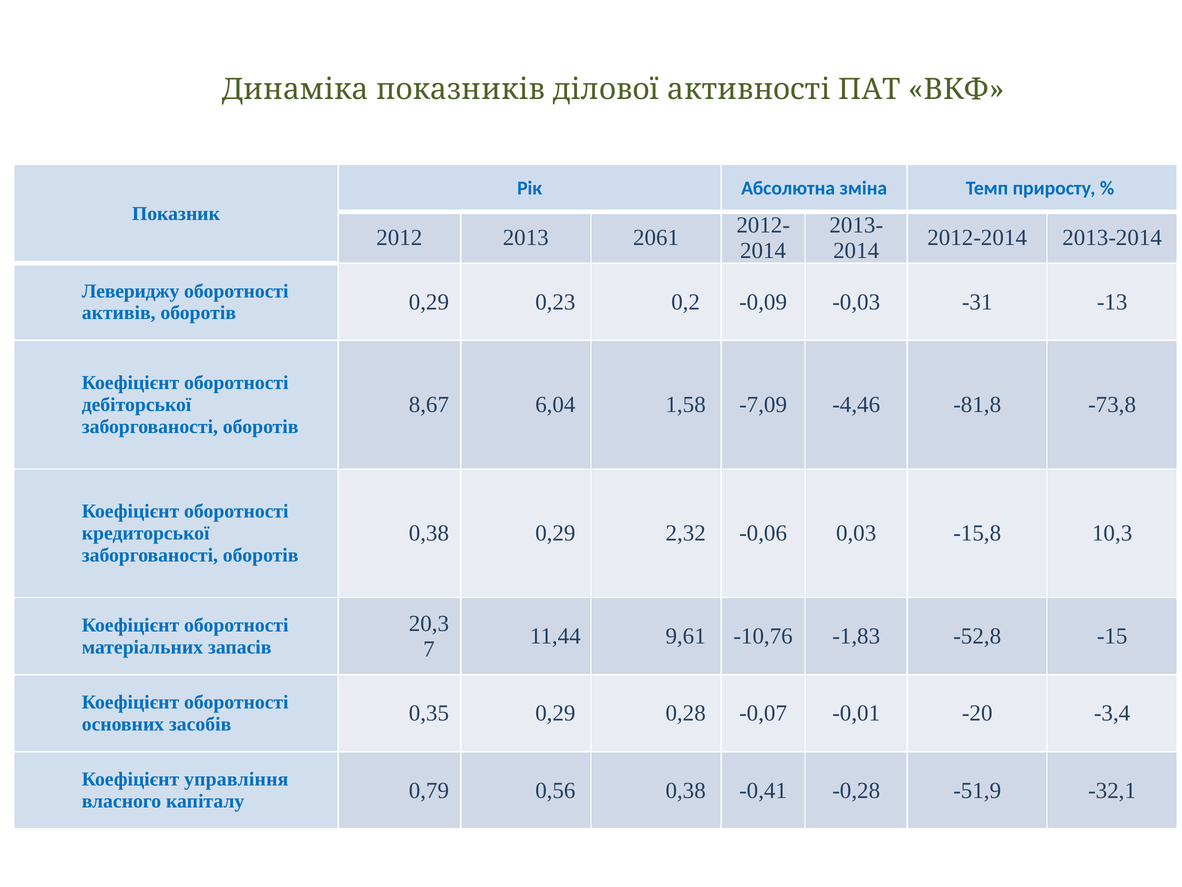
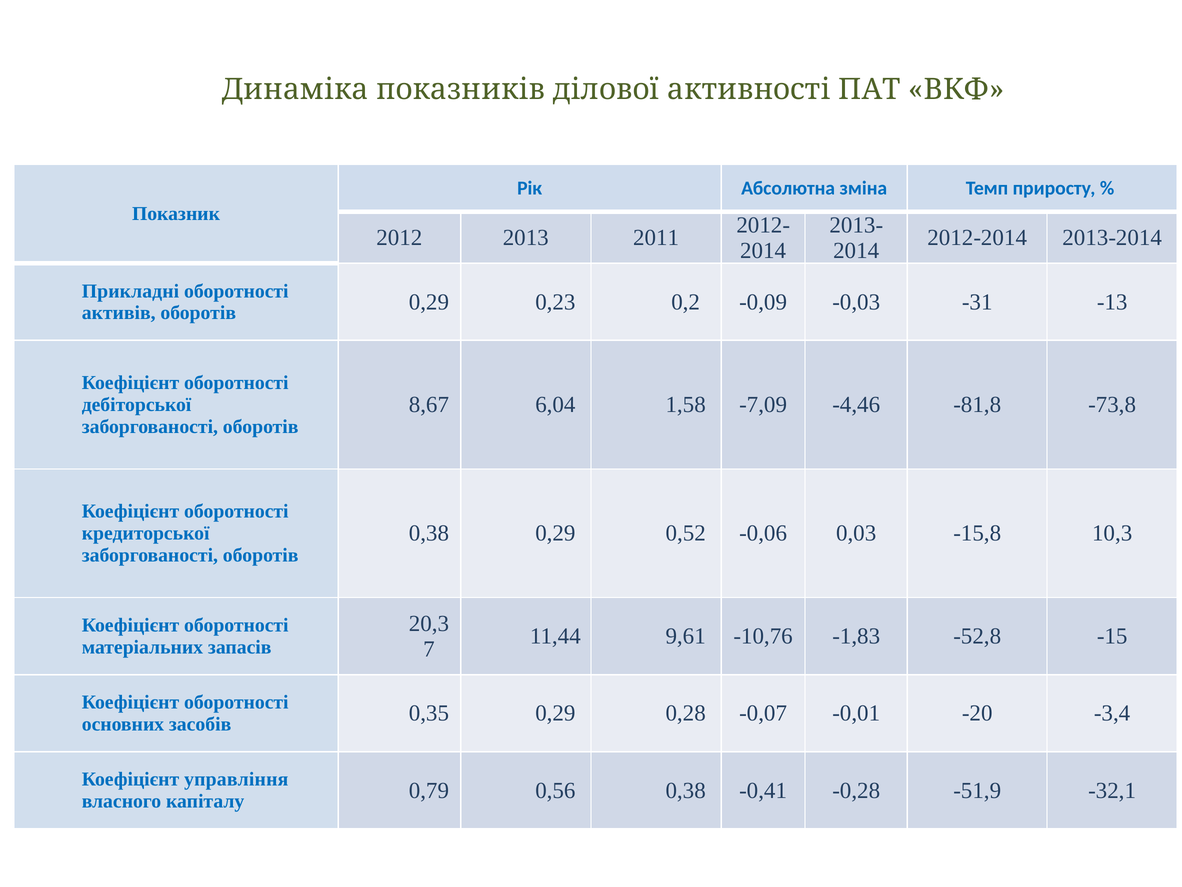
2061: 2061 -> 2011
Левериджу: Левериджу -> Прикладні
2,32: 2,32 -> 0,52
